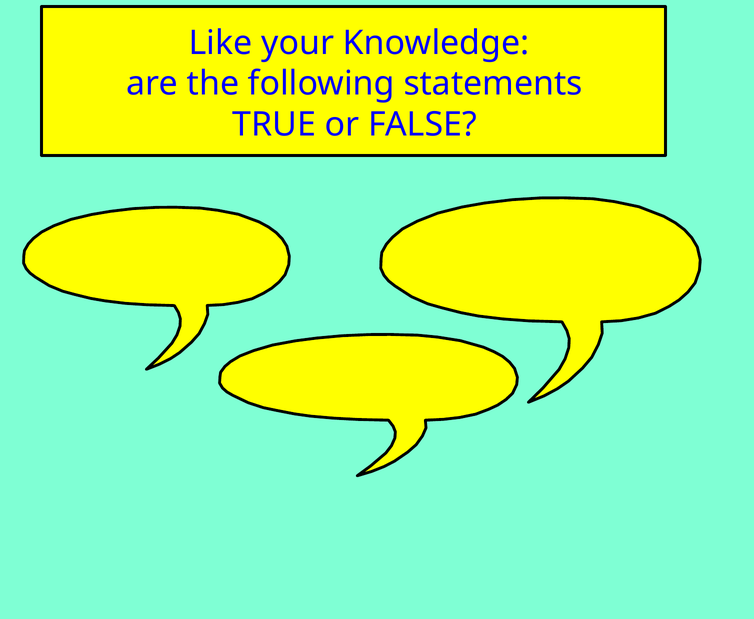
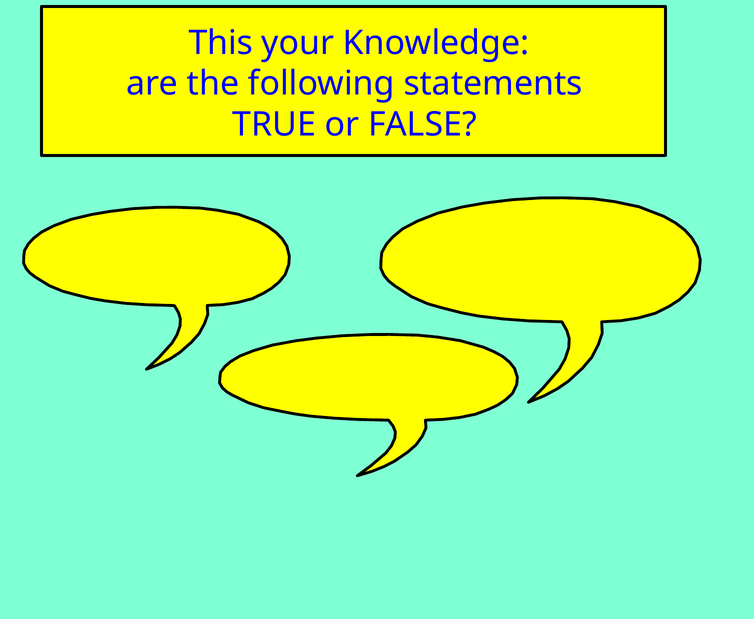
Like: Like -> This
